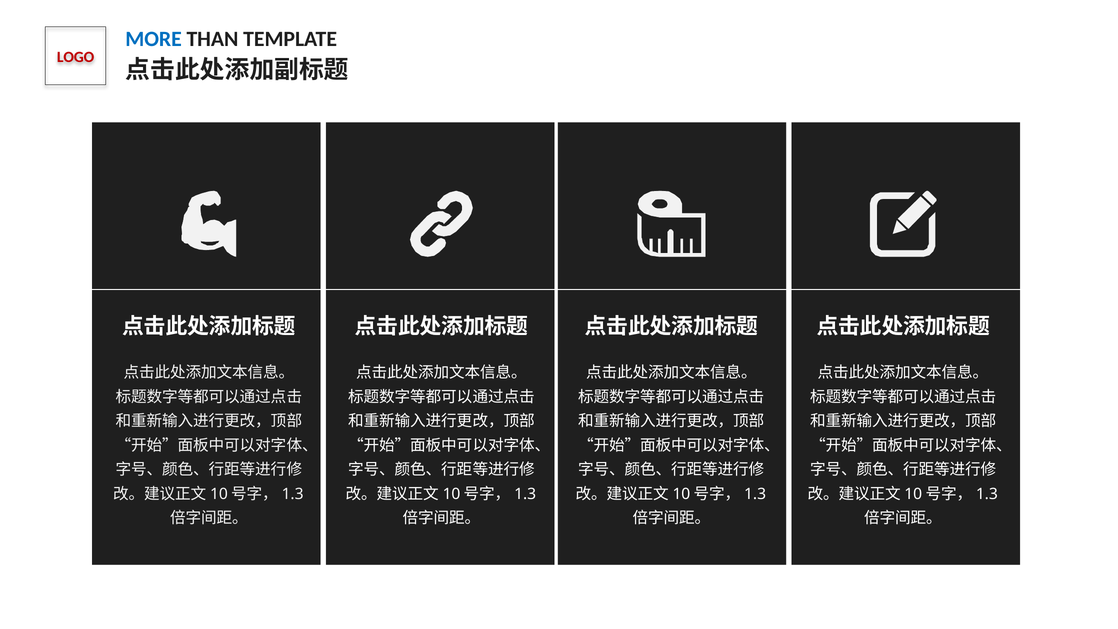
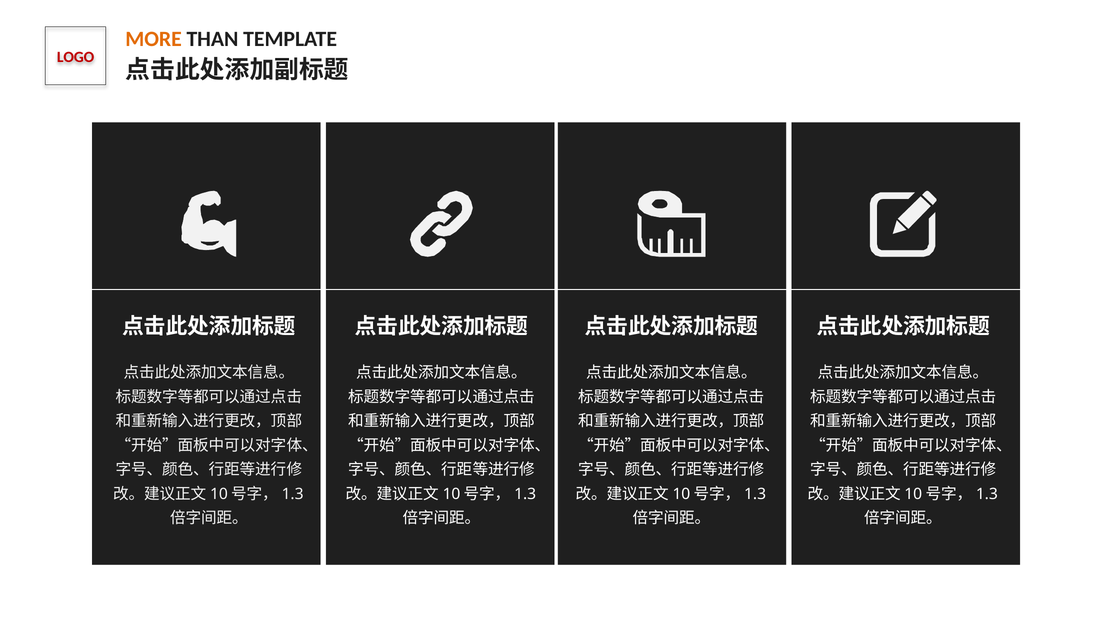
MORE colour: blue -> orange
